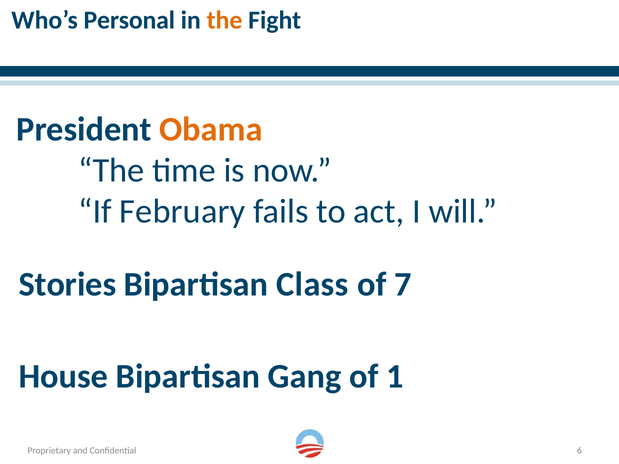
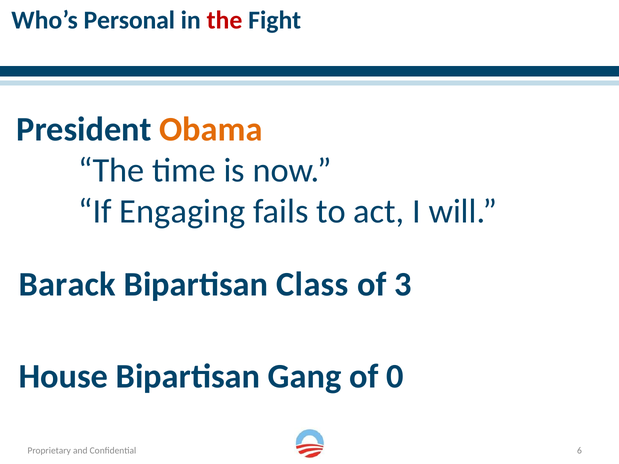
the at (225, 20) colour: orange -> red
February: February -> Engaging
Stories: Stories -> Barack
7: 7 -> 3
1: 1 -> 0
